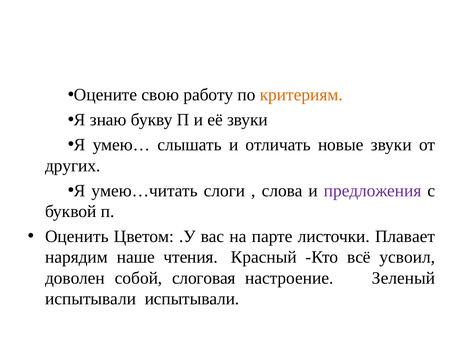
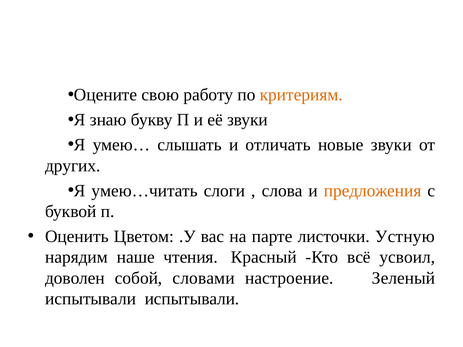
предложения colour: purple -> orange
Плавает: Плавает -> Устную
слоговая: слоговая -> словами
